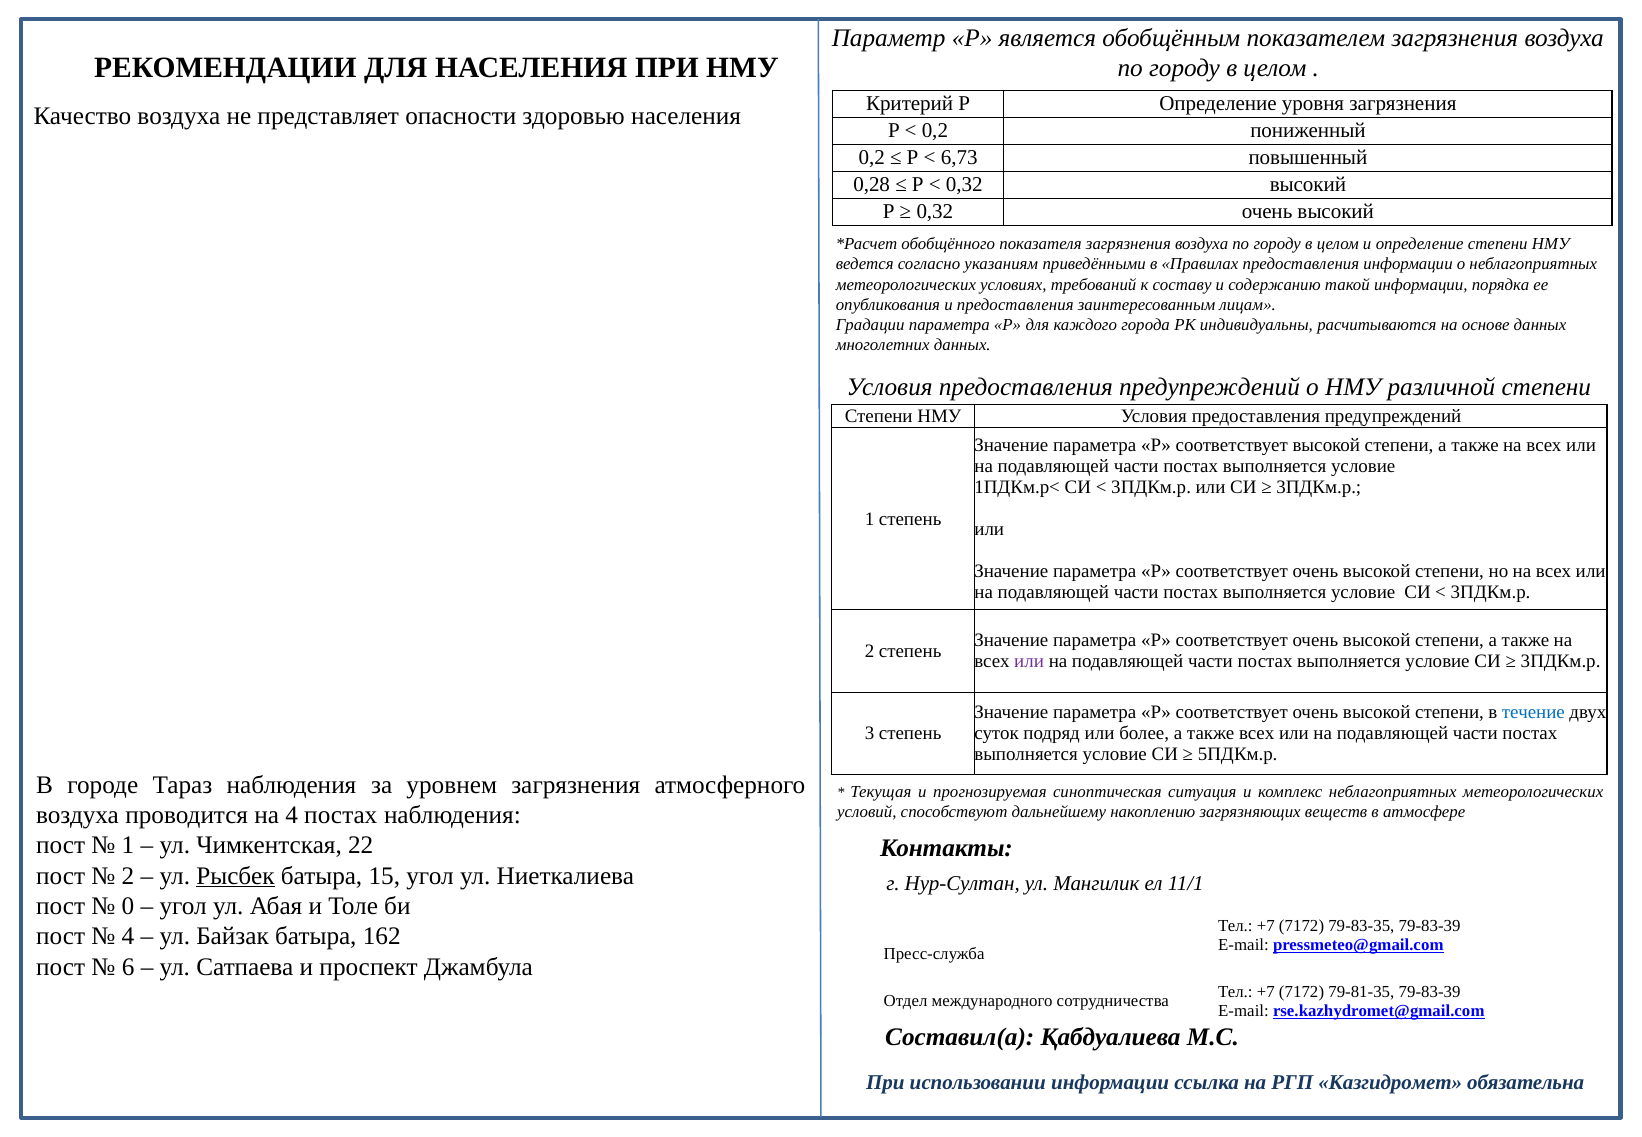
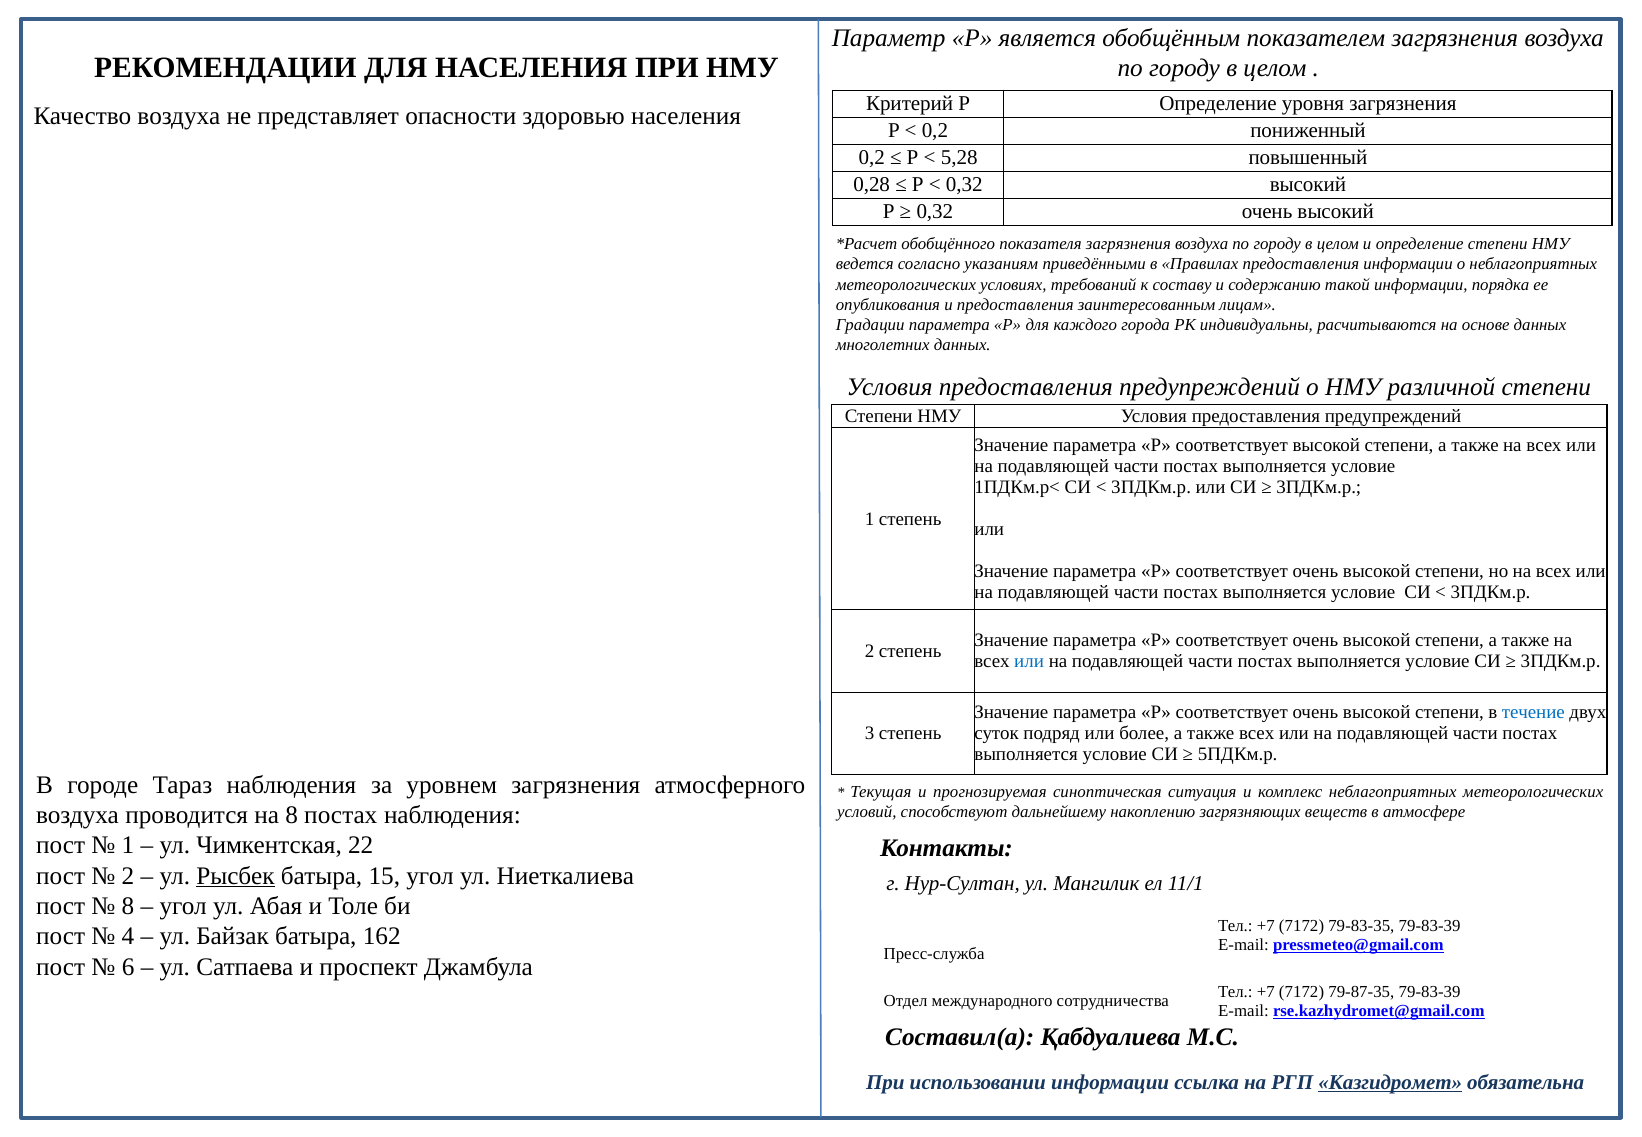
6,73: 6,73 -> 5,28
или at (1029, 661) colour: purple -> blue
на 4: 4 -> 8
0 at (128, 906): 0 -> 8
79-81-35: 79-81-35 -> 79-87-35
Казгидромет underline: none -> present
